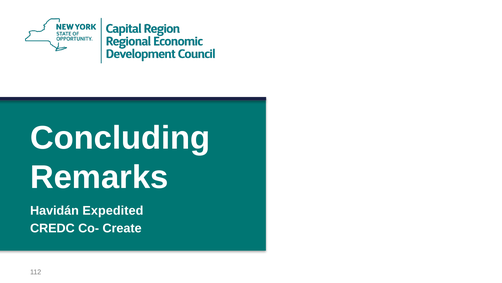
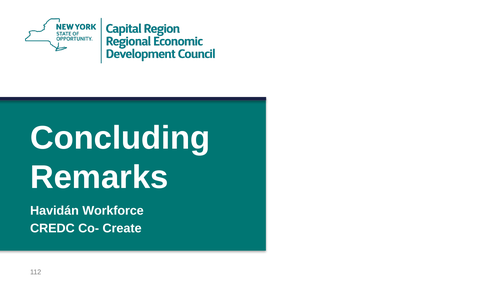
Expedited: Expedited -> Workforce
